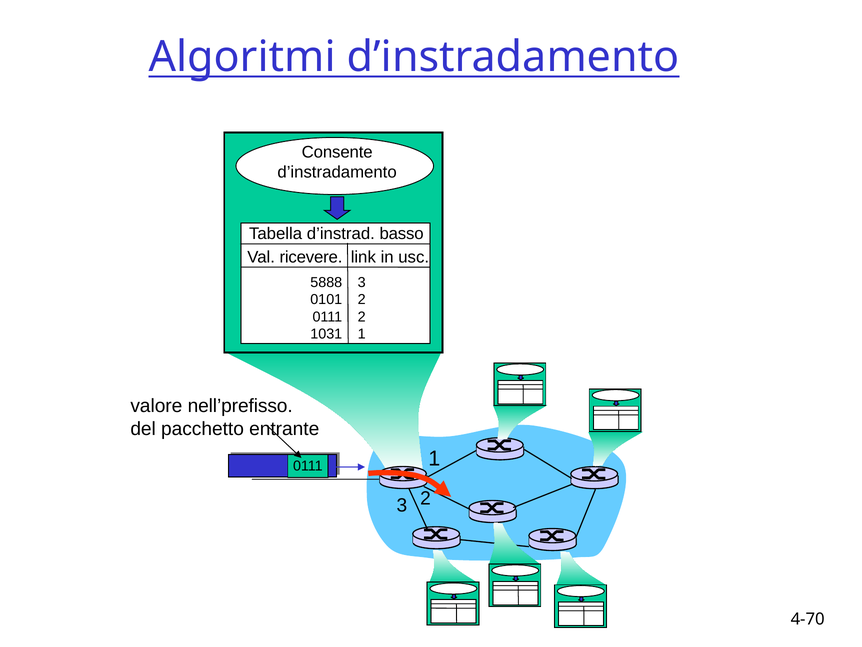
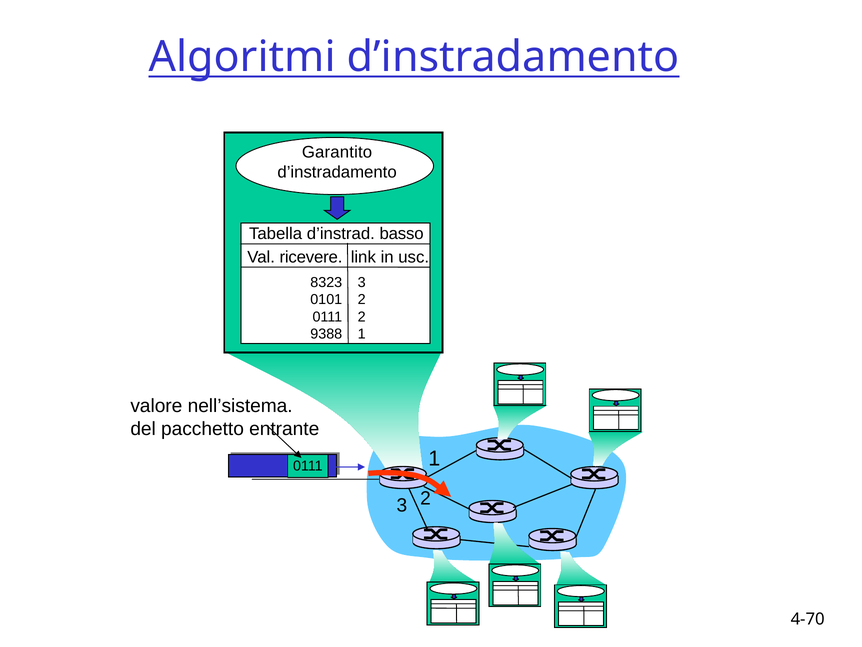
Consente: Consente -> Garantito
5888: 5888 -> 8323
1031: 1031 -> 9388
nell’prefisso: nell’prefisso -> nell’sistema
